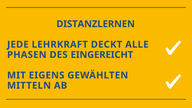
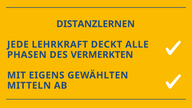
EINGEREICHT: EINGEREICHT -> VERMERKTEN
